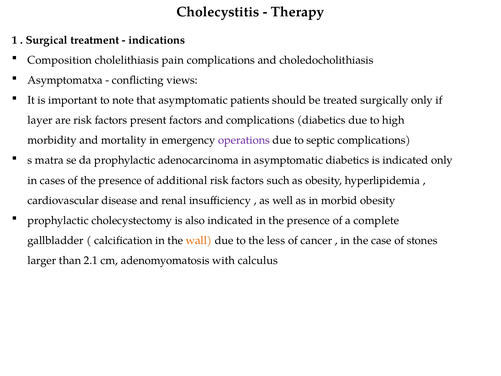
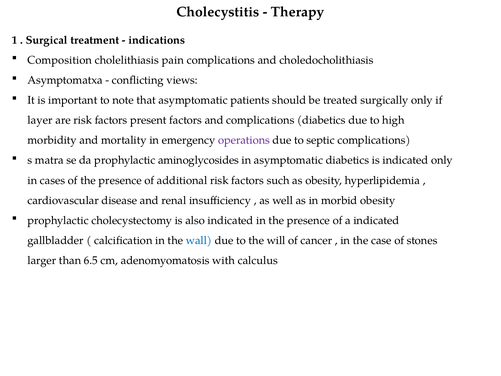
adenocarcinoma: adenocarcinoma -> aminoglycosides
a complete: complete -> indicated
wall colour: orange -> blue
less: less -> will
2.1: 2.1 -> 6.5
